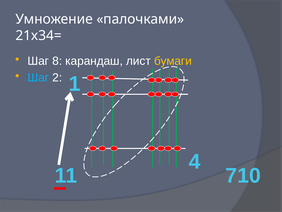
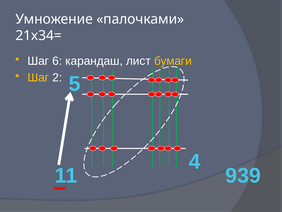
8: 8 -> 6
Шаг at (38, 77) colour: light blue -> yellow
1: 1 -> 5
710: 710 -> 939
